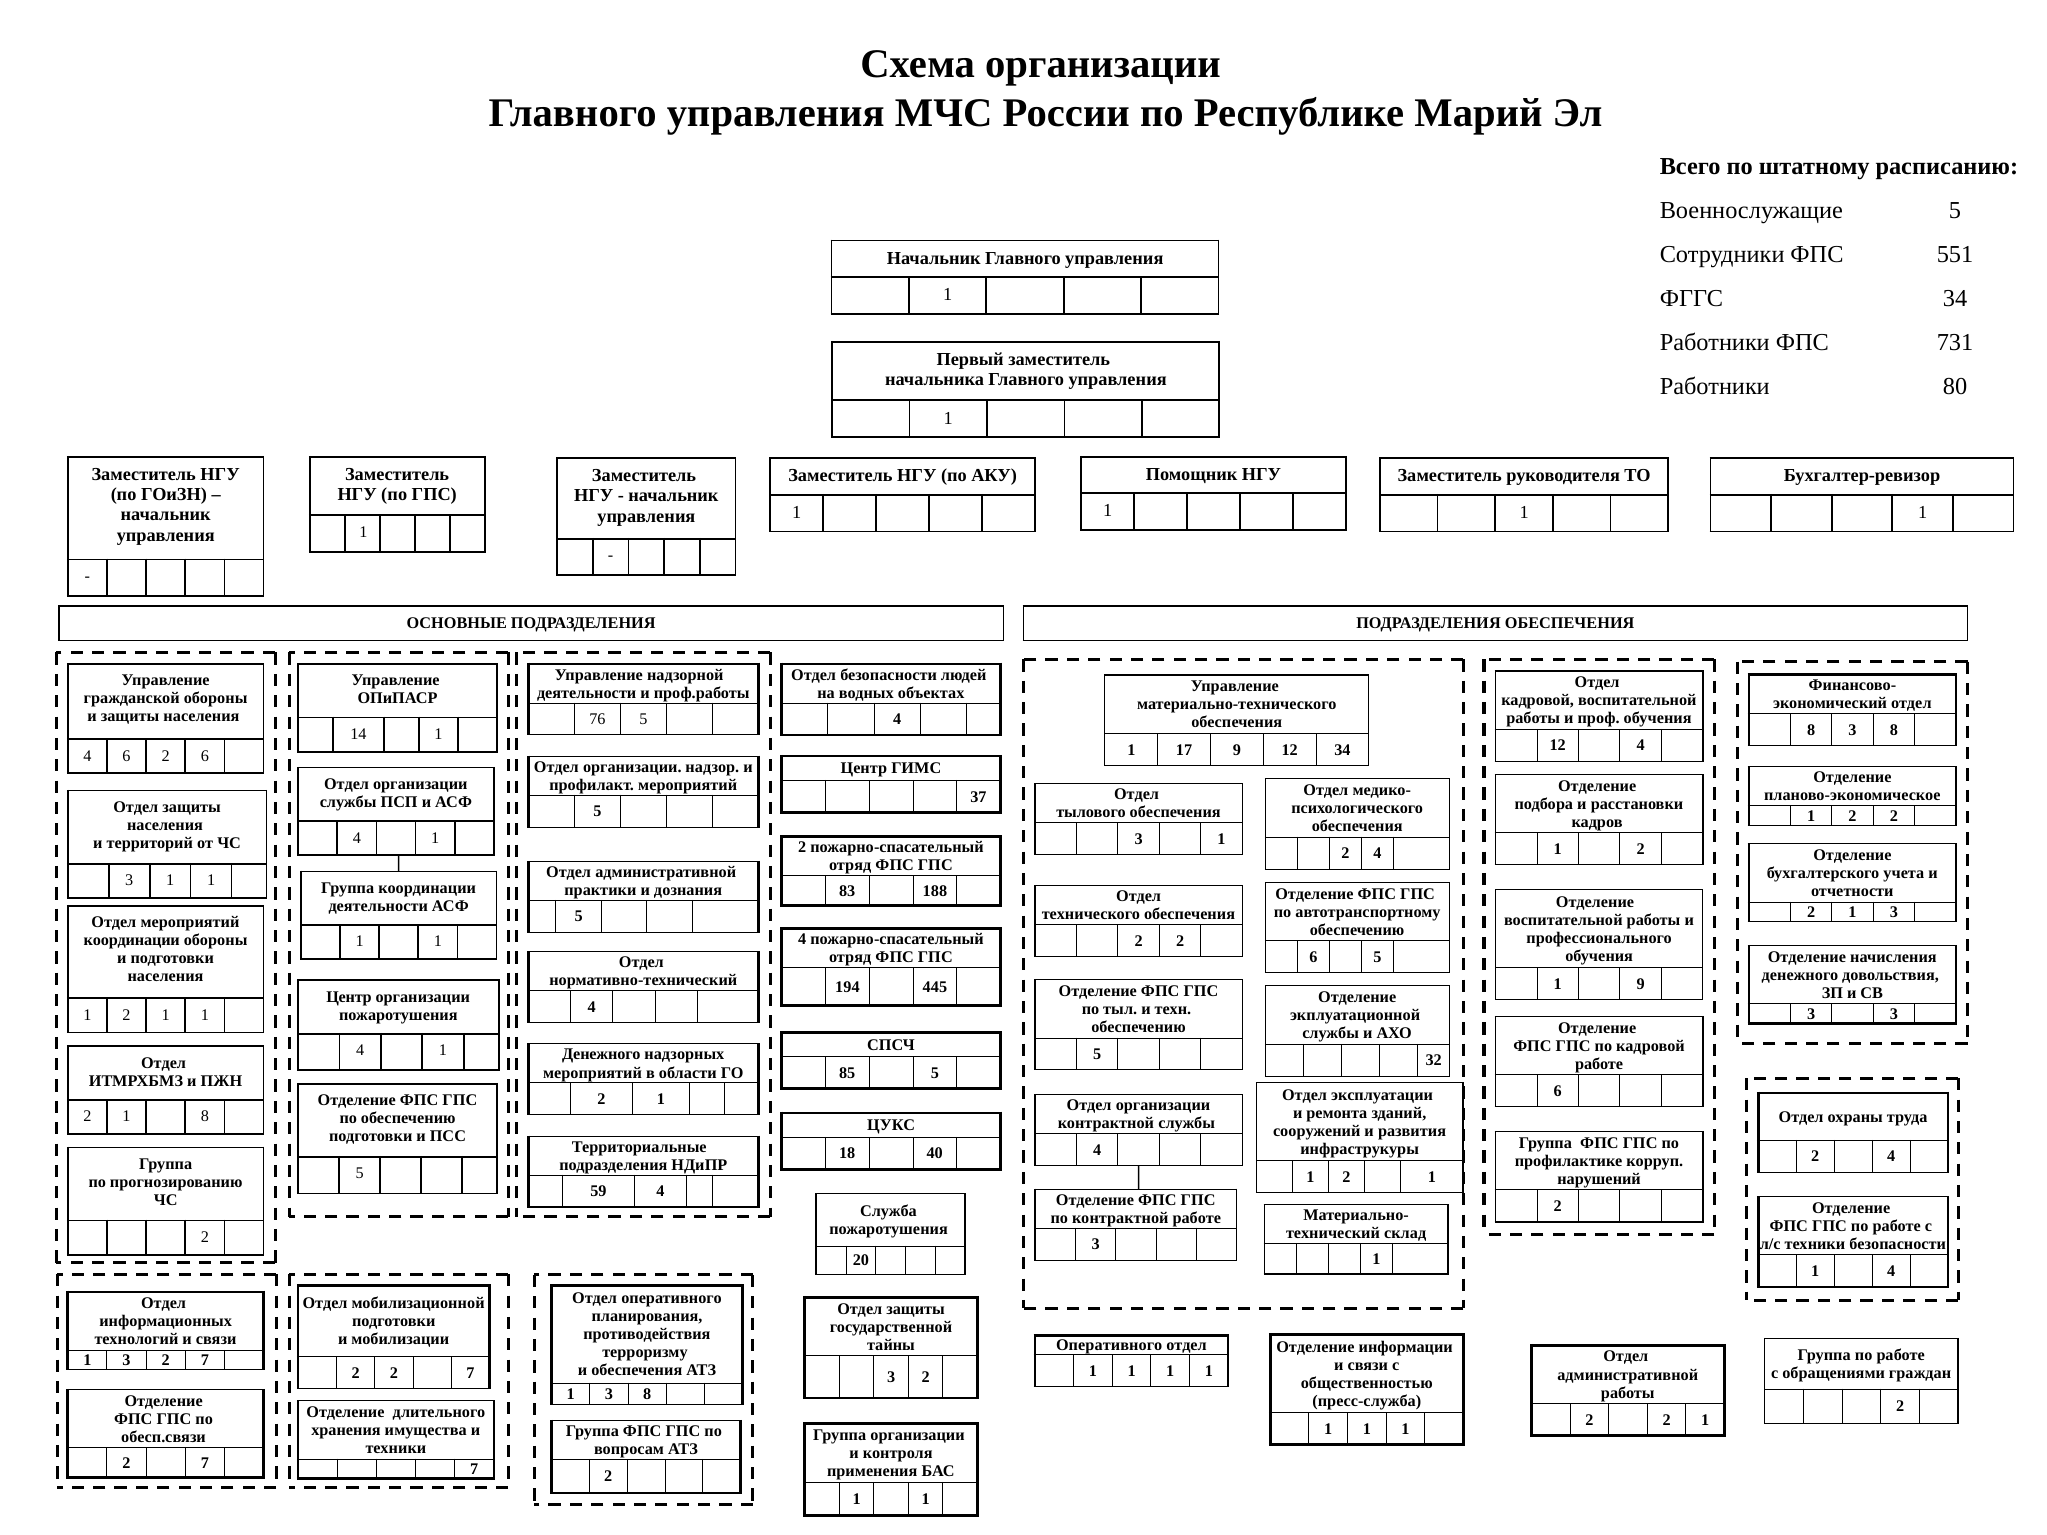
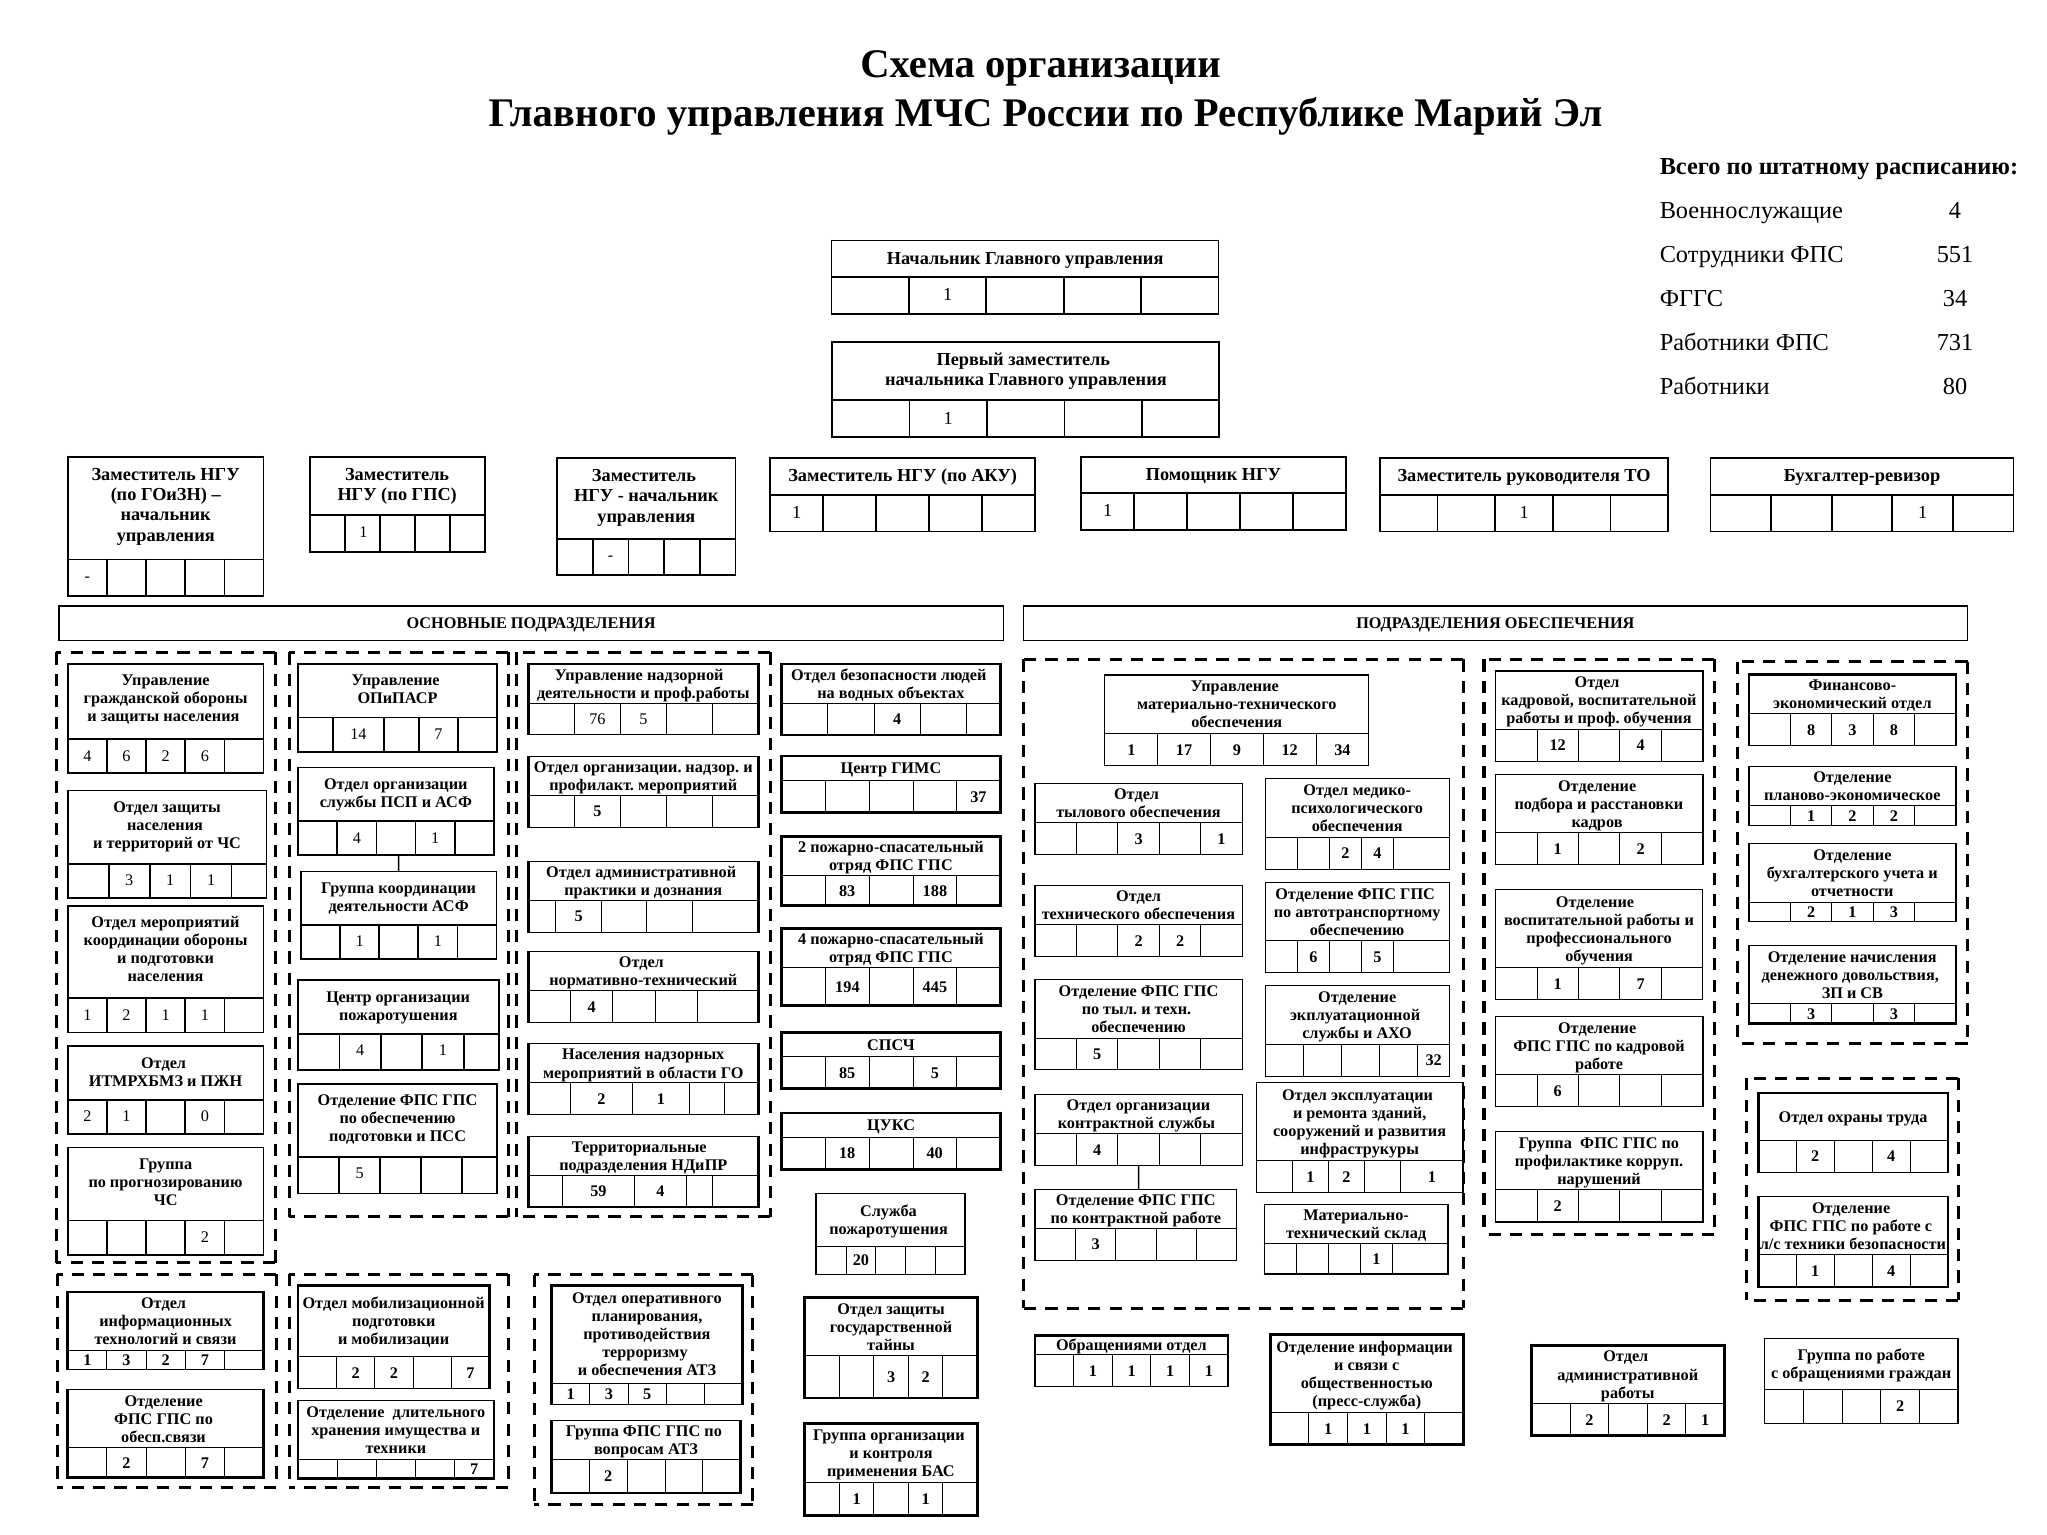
Военнослужащие 5: 5 -> 4
14 1: 1 -> 7
1 9: 9 -> 7
Денежного at (601, 1055): Денежного -> Населения
1 8: 8 -> 0
Оперативного at (1109, 1346): Оперативного -> Обращениями
1 3 8: 8 -> 5
